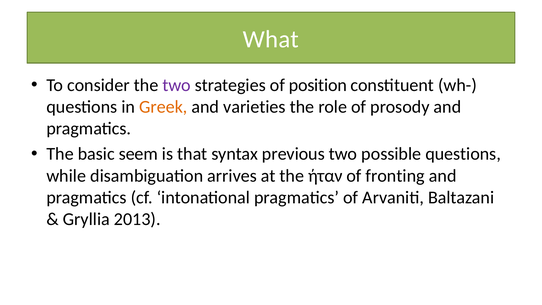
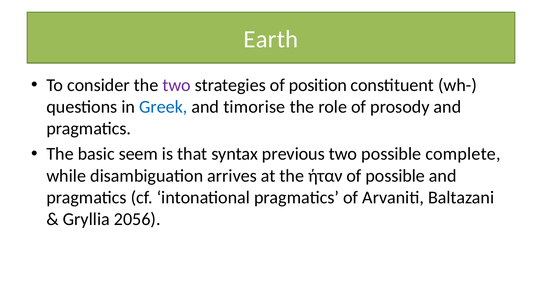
What: What -> Earth
Greek colour: orange -> blue
varieties: varieties -> timorise
possible questions: questions -> complete
of fronting: fronting -> possible
2013: 2013 -> 2056
